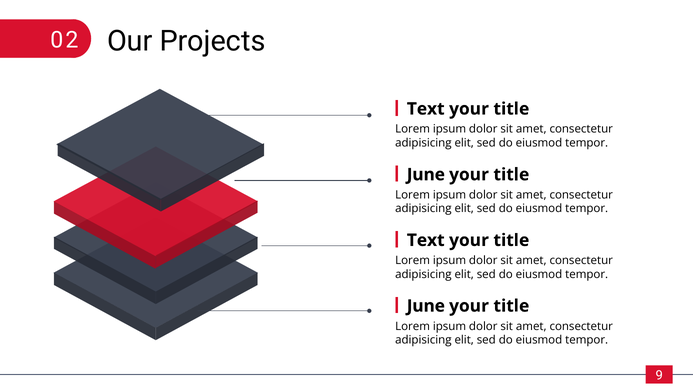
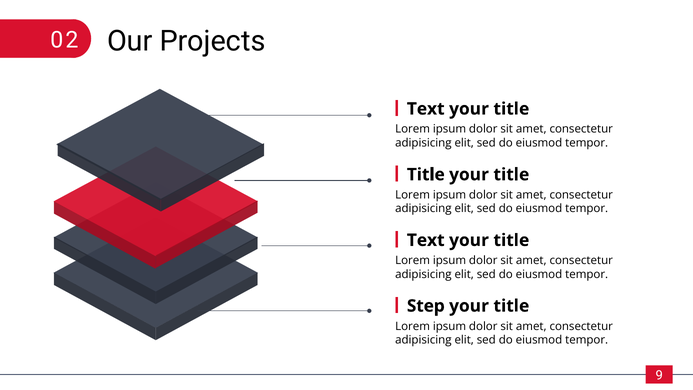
June at (426, 174): June -> Title
June at (426, 306): June -> Step
